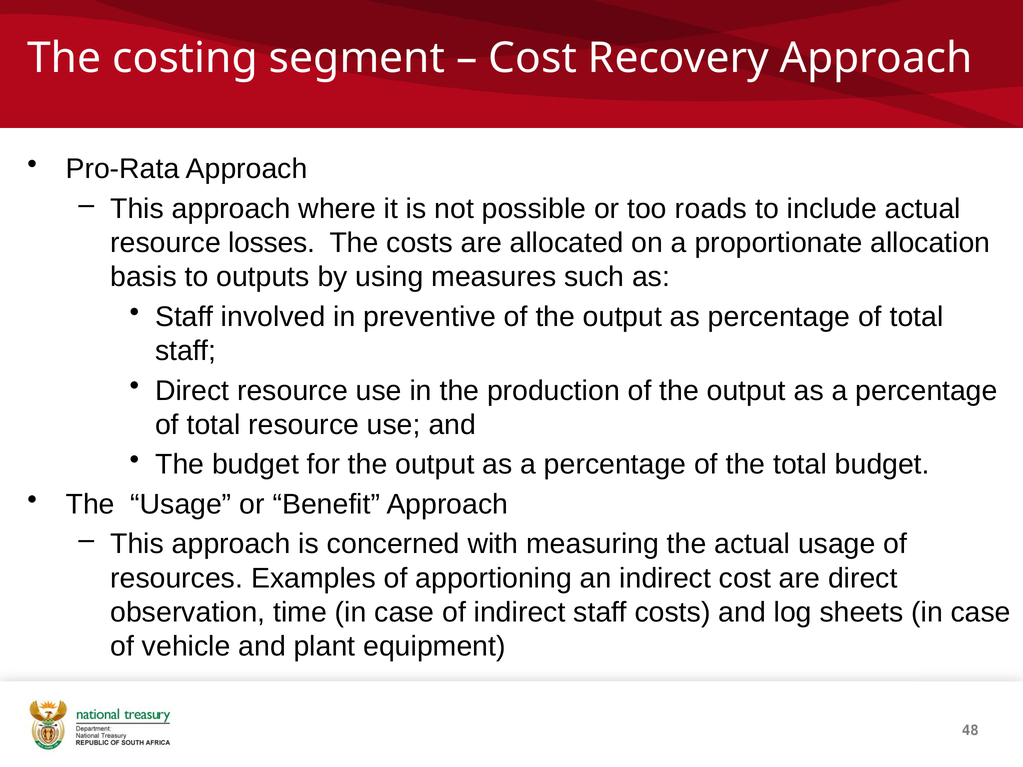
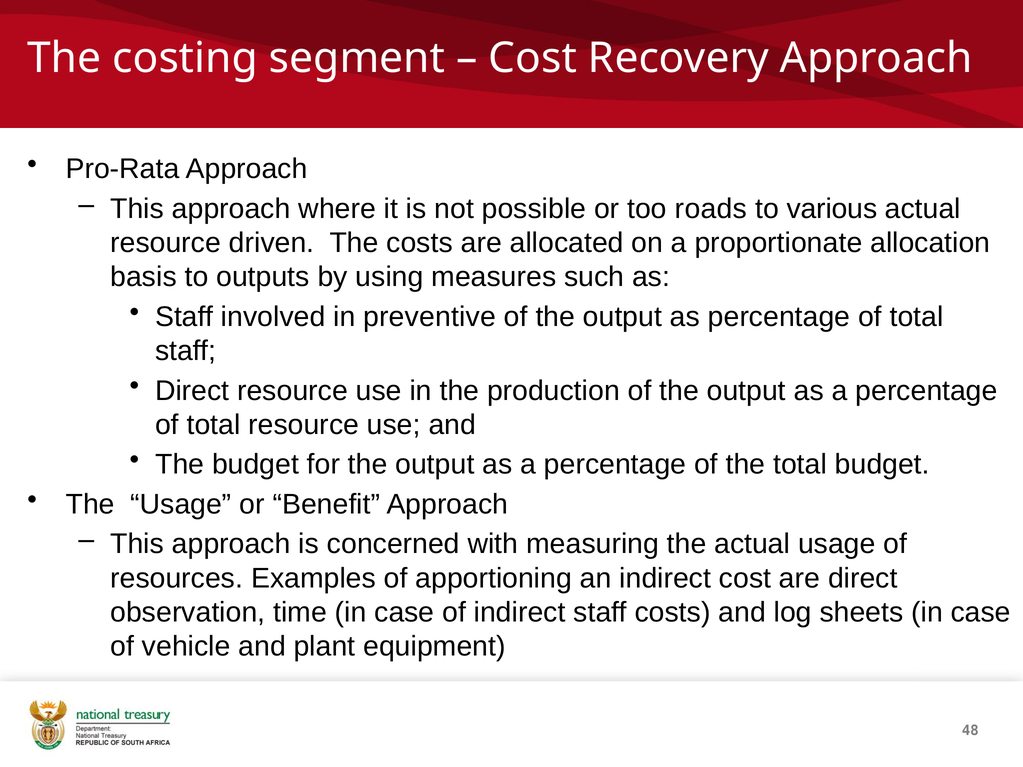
include: include -> various
losses: losses -> driven
